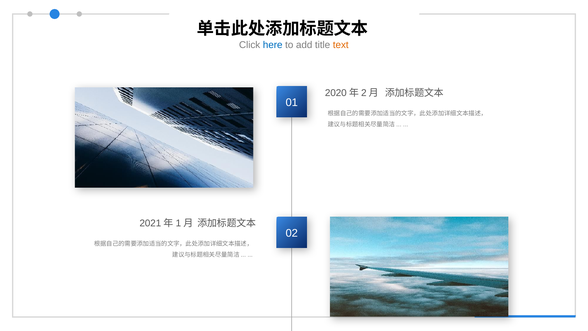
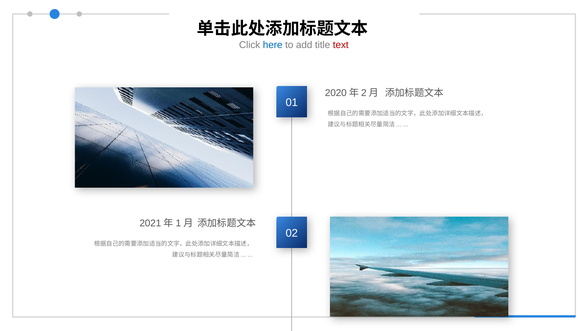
text colour: orange -> red
